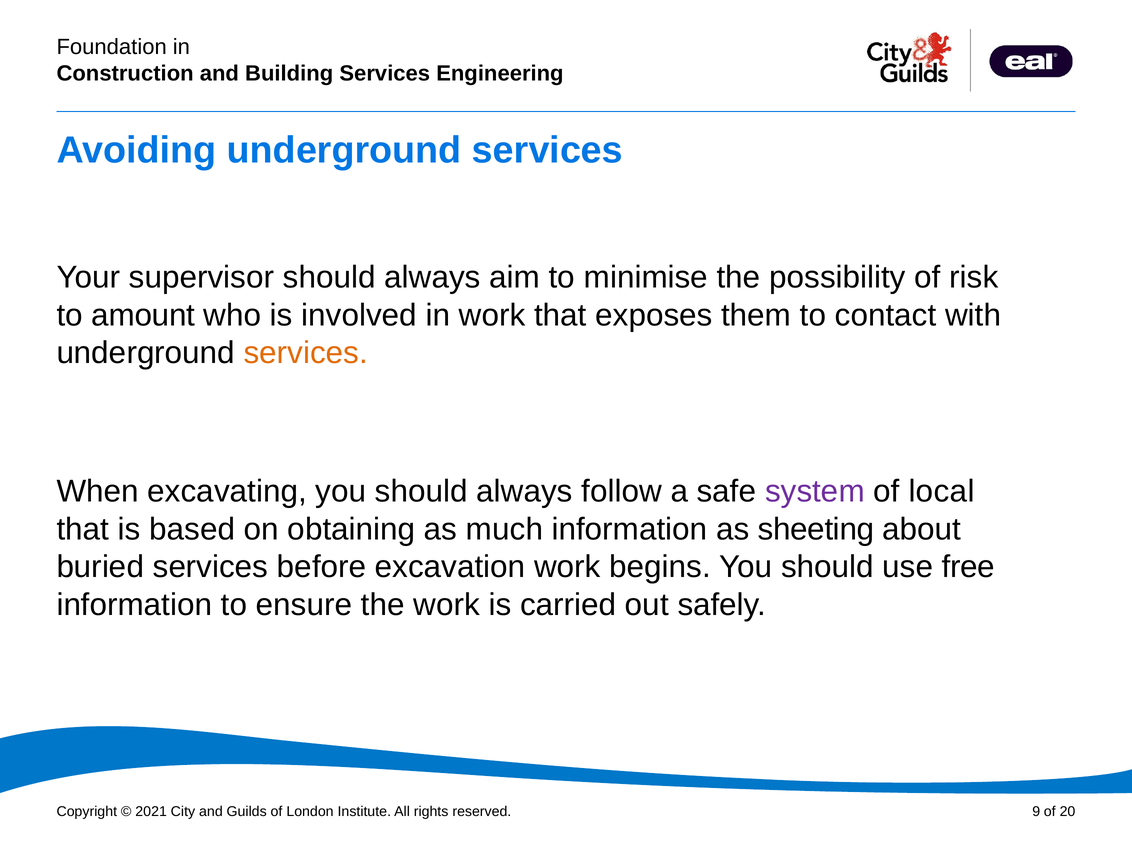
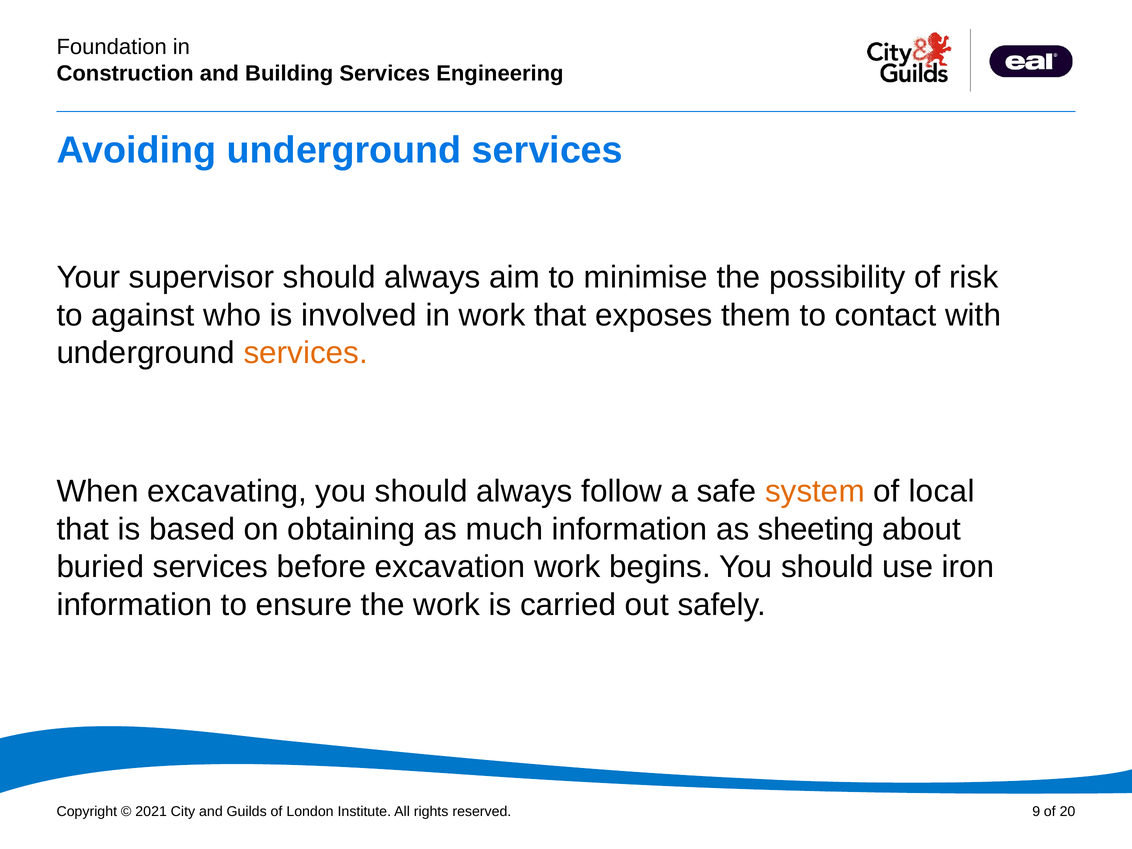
amount: amount -> against
system colour: purple -> orange
free: free -> iron
